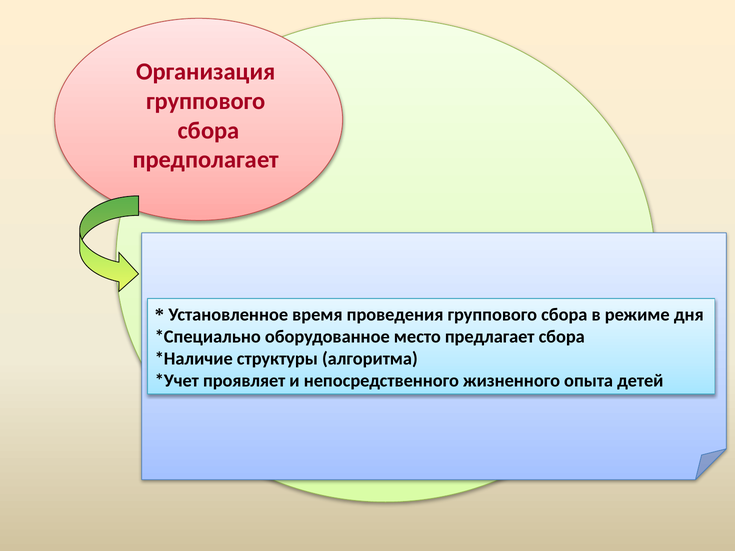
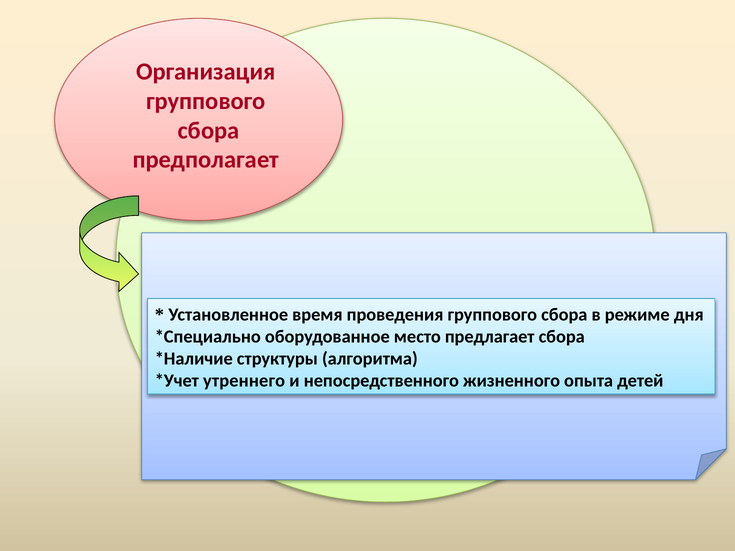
проявляет: проявляет -> утреннего
